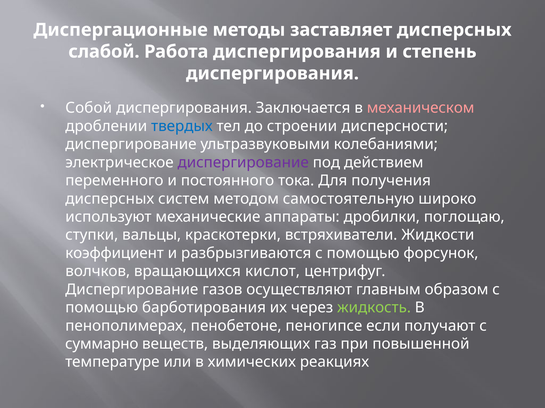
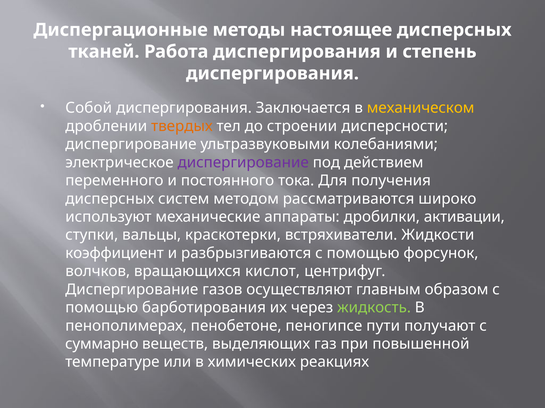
заставляет: заставляет -> настоящее
слабой: слабой -> тканей
механическом colour: pink -> yellow
твердых colour: blue -> orange
самостоятельную: самостоятельную -> рассматриваются
поглощаю: поглощаю -> активации
если: если -> пути
